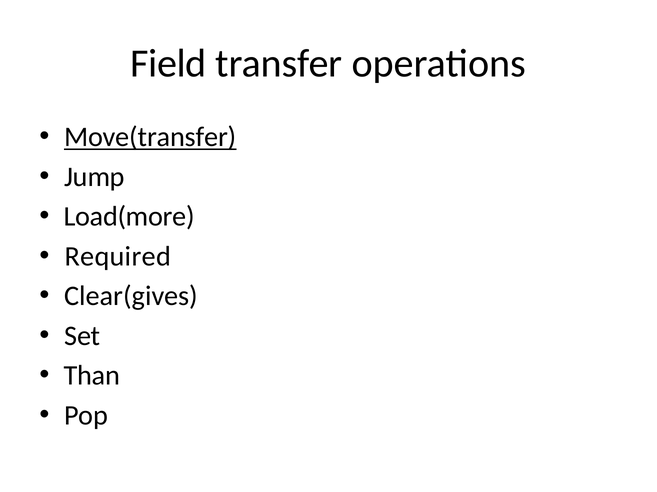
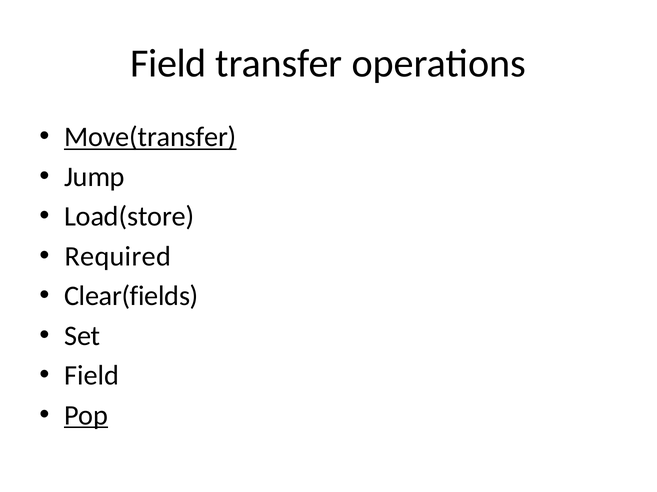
Load(more: Load(more -> Load(store
Clear(gives: Clear(gives -> Clear(fields
Than at (92, 376): Than -> Field
Pop underline: none -> present
